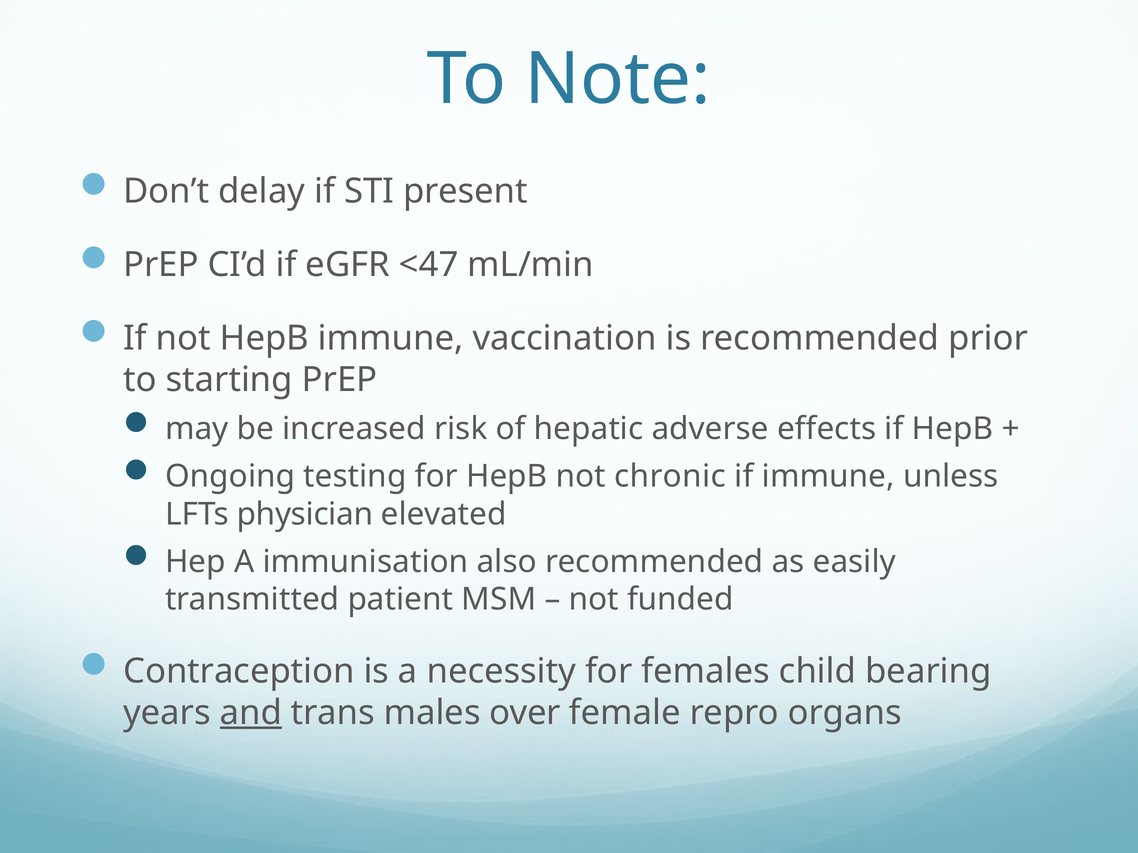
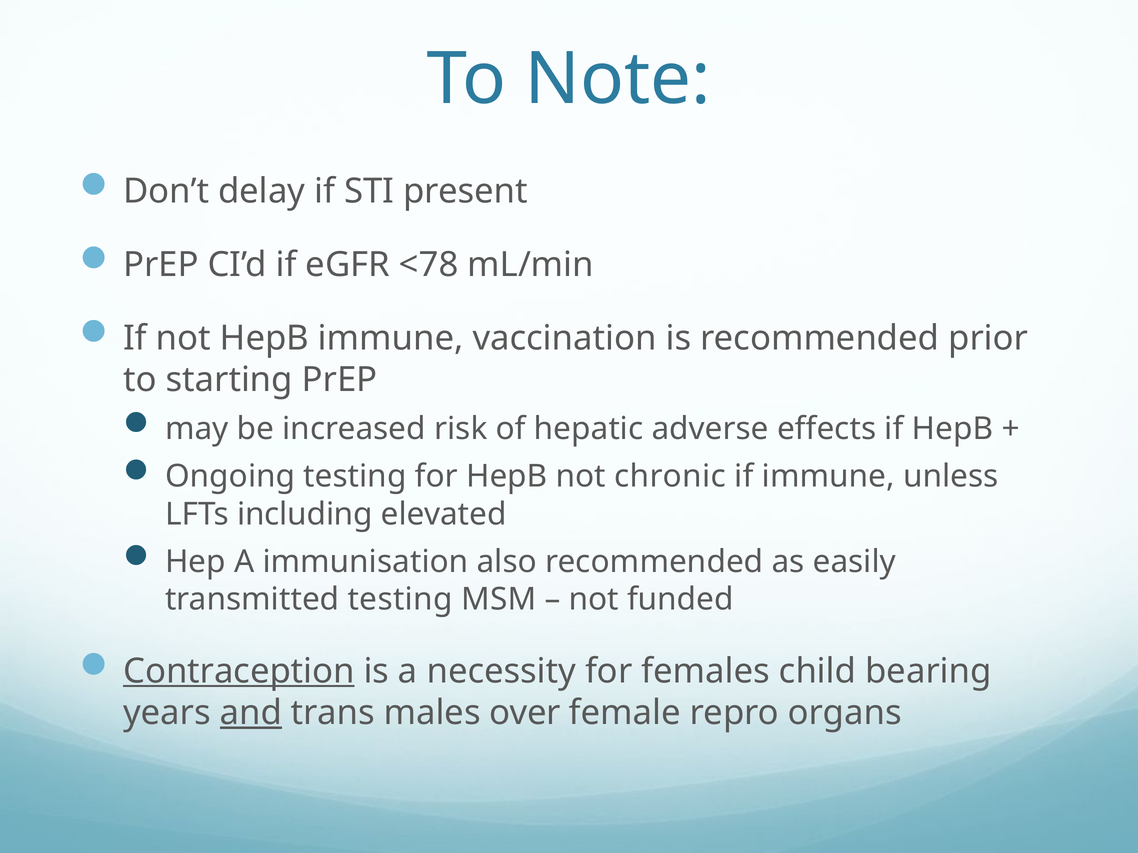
<47: <47 -> <78
physician: physician -> including
transmitted patient: patient -> testing
Contraception underline: none -> present
